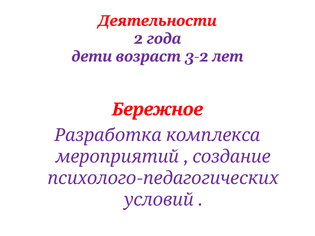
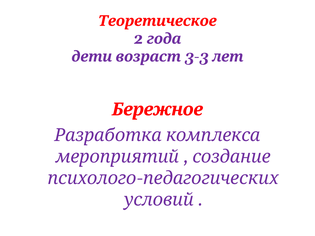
Деятельности: Деятельности -> Теоретическое
3-2: 3-2 -> 3-3
